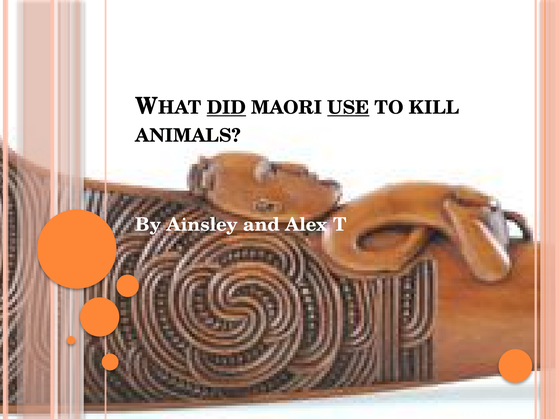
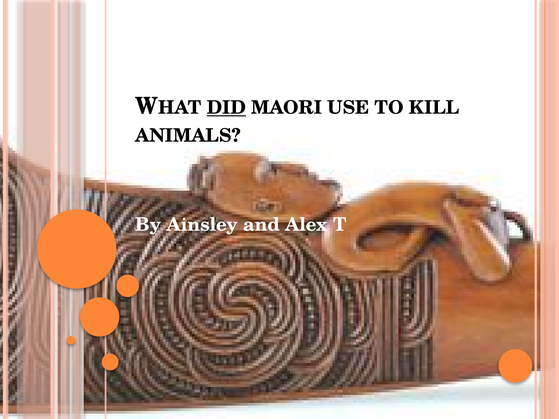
USE underline: present -> none
